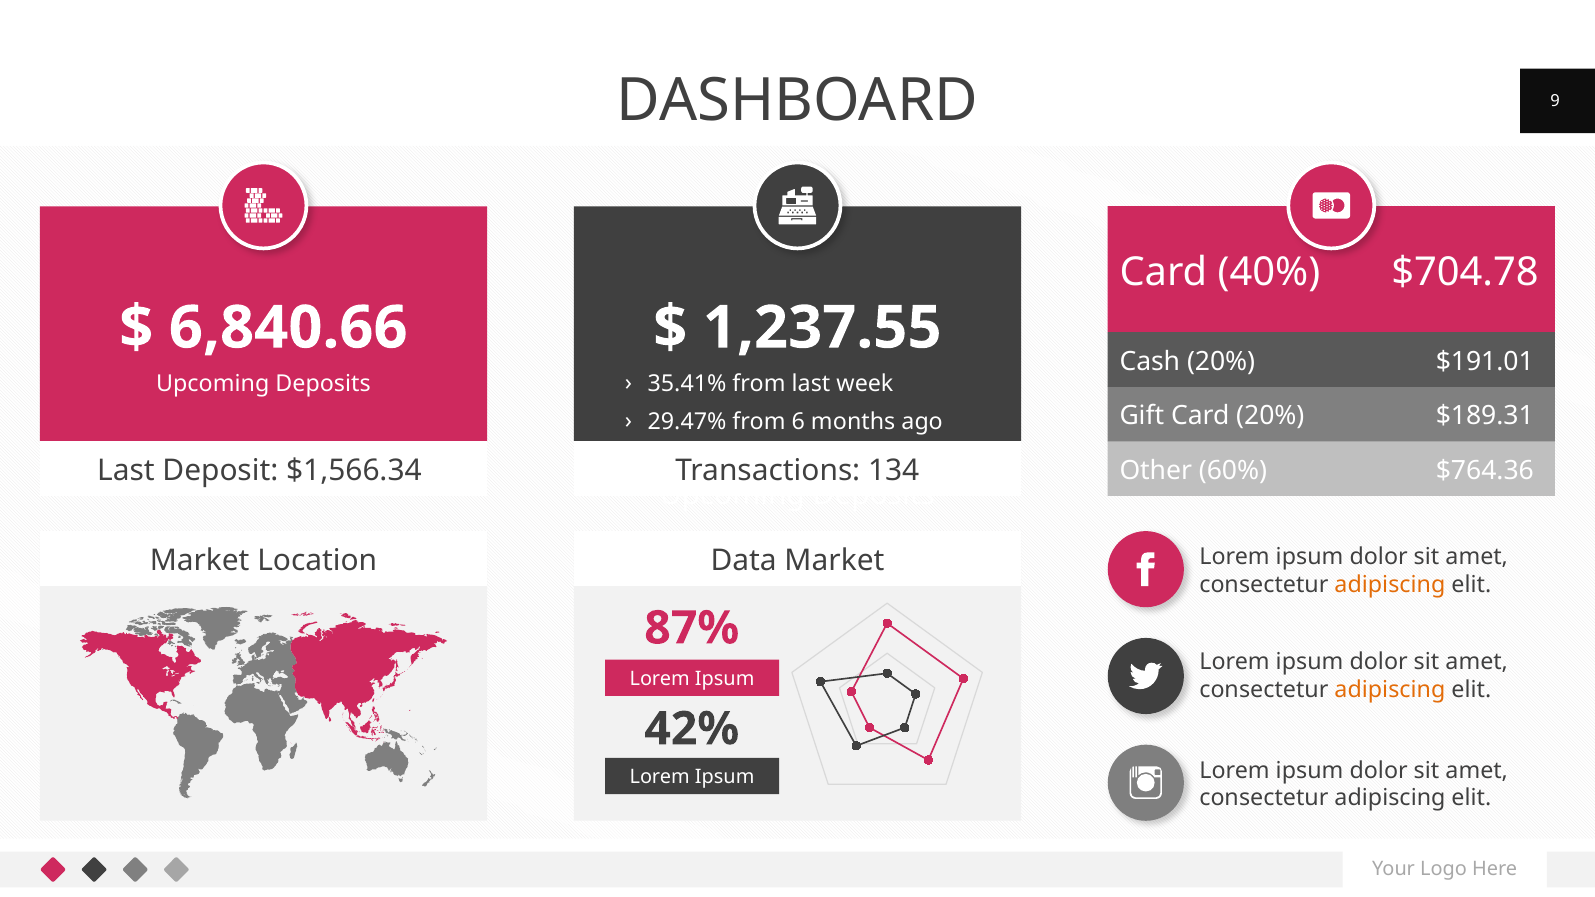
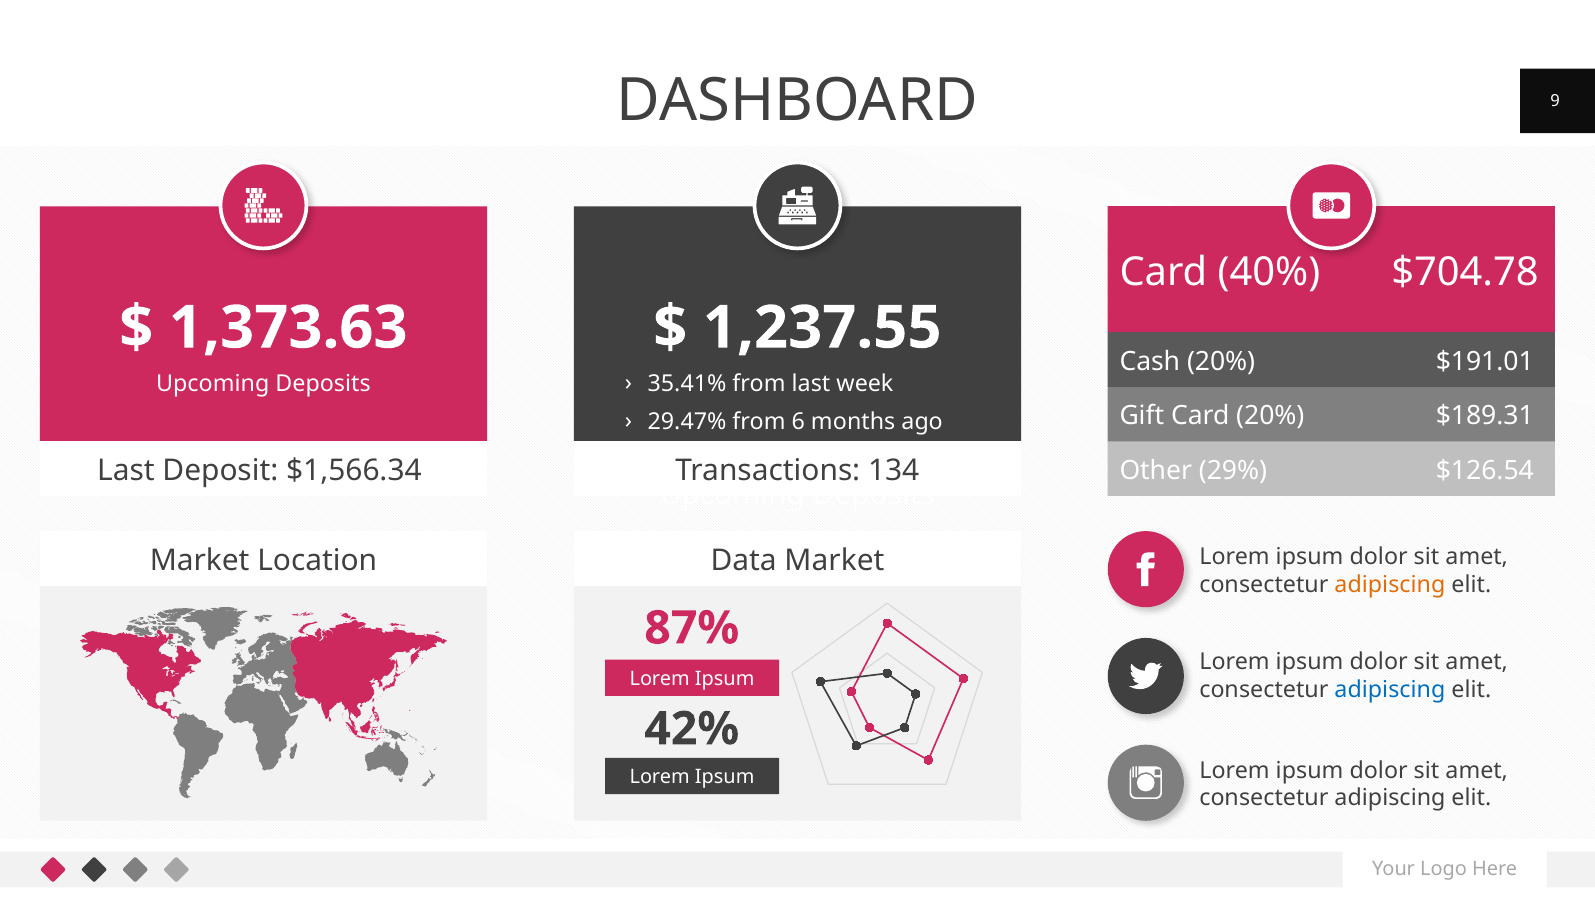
6,840.66: 6,840.66 -> 1,373.63
$764.36: $764.36 -> $126.54
60%: 60% -> 29%
adipiscing at (1390, 690) colour: orange -> blue
